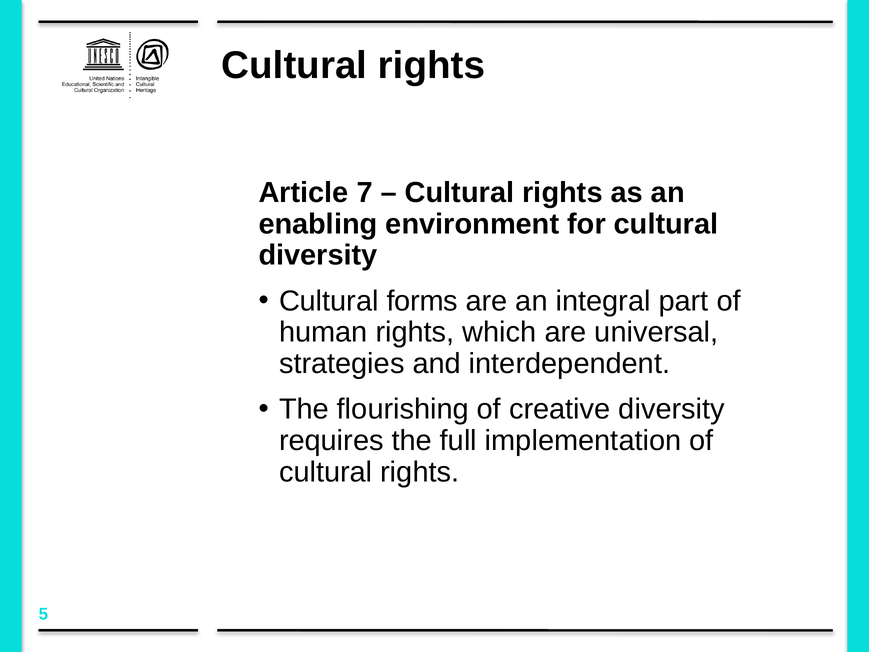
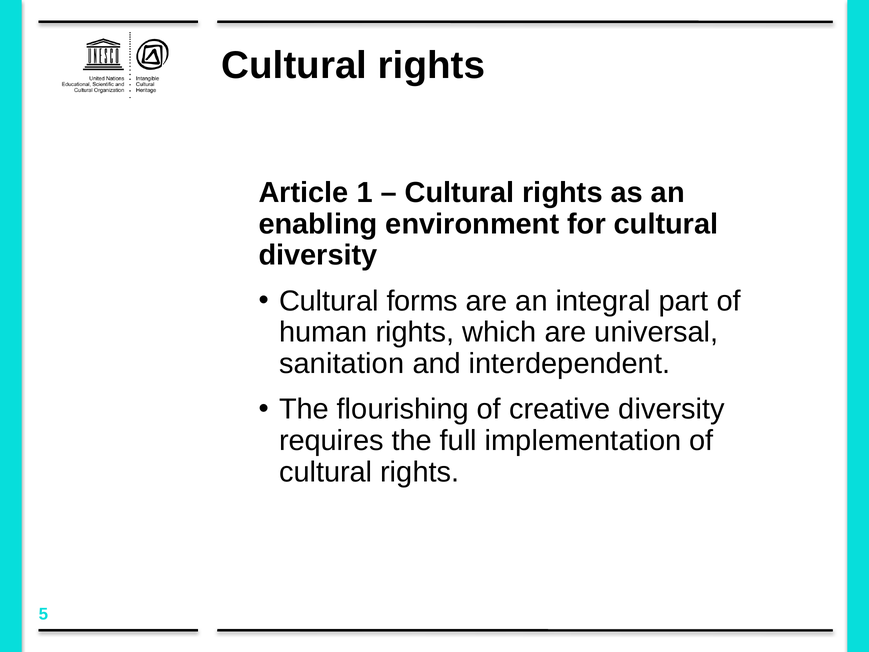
7: 7 -> 1
strategies: strategies -> sanitation
